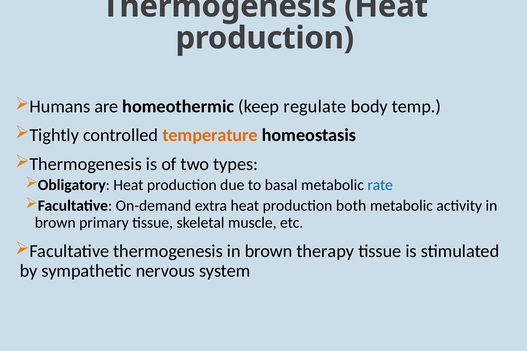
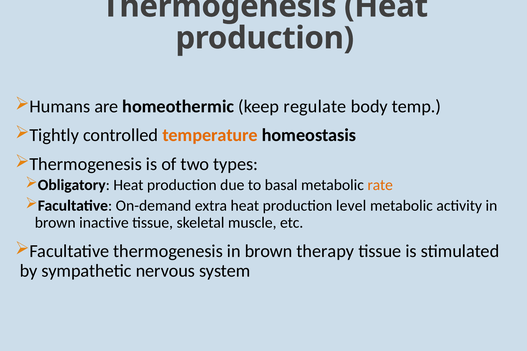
rate colour: blue -> orange
both: both -> level
primary: primary -> inactive
